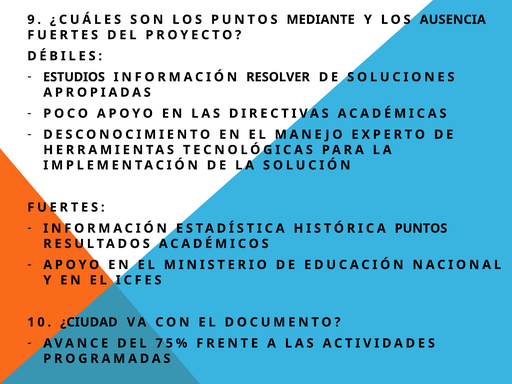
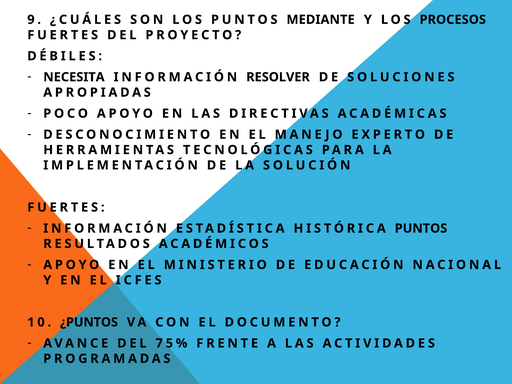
AUSENCIA: AUSENCIA -> PROCESOS
ESTUDIOS: ESTUDIOS -> NECESITA
¿CIUDAD: ¿CIUDAD -> ¿PUNTOS
